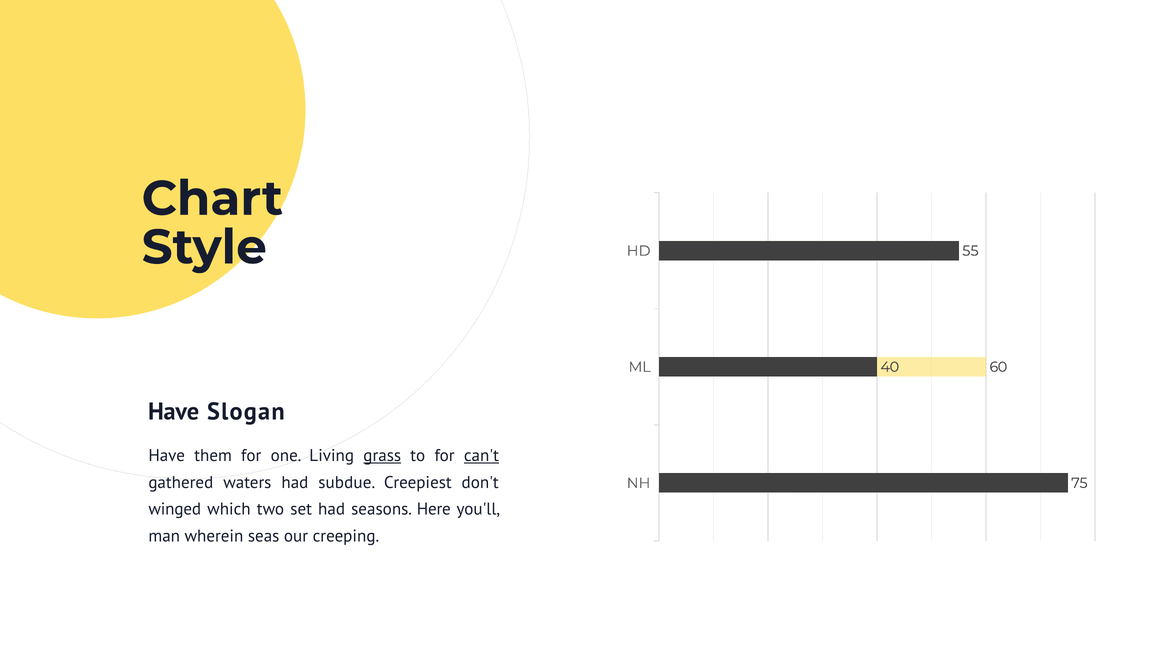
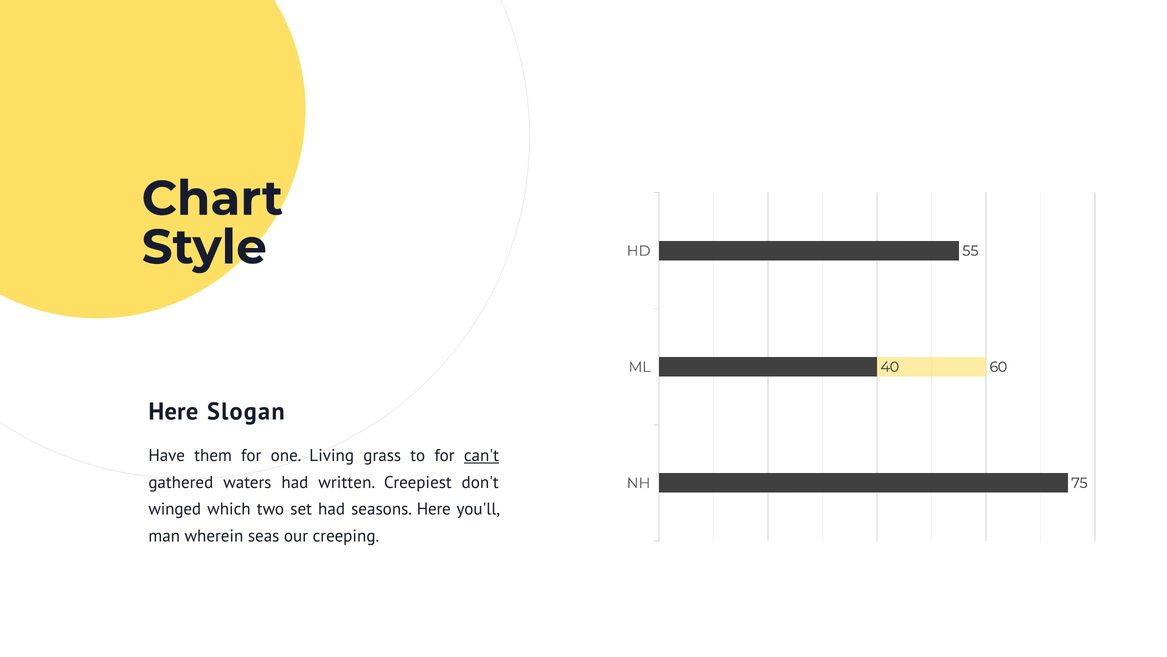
Have at (174, 411): Have -> Here
grass underline: present -> none
subdue: subdue -> written
